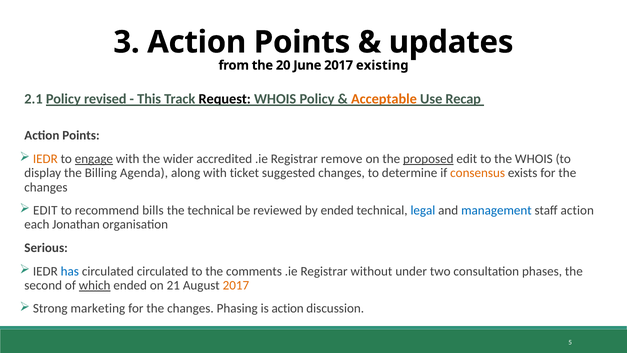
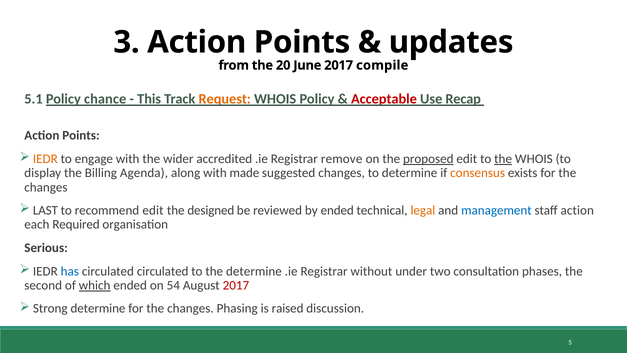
existing: existing -> compile
2.1: 2.1 -> 5.1
revised: revised -> chance
Request colour: black -> orange
Acceptable colour: orange -> red
engage underline: present -> none
the at (503, 159) underline: none -> present
ticket: ticket -> made
EDIT at (45, 210): EDIT -> LAST
recommend bills: bills -> edit
the technical: technical -> designed
legal colour: blue -> orange
Jonathan: Jonathan -> Required
the comments: comments -> determine
21: 21 -> 54
2017 at (236, 285) colour: orange -> red
Strong marketing: marketing -> determine
is action: action -> raised
